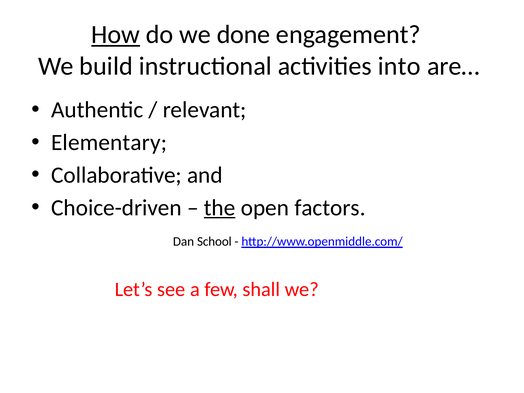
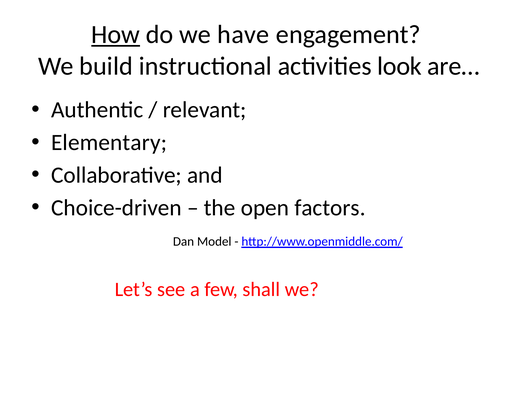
done: done -> have
into: into -> look
the underline: present -> none
School: School -> Model
